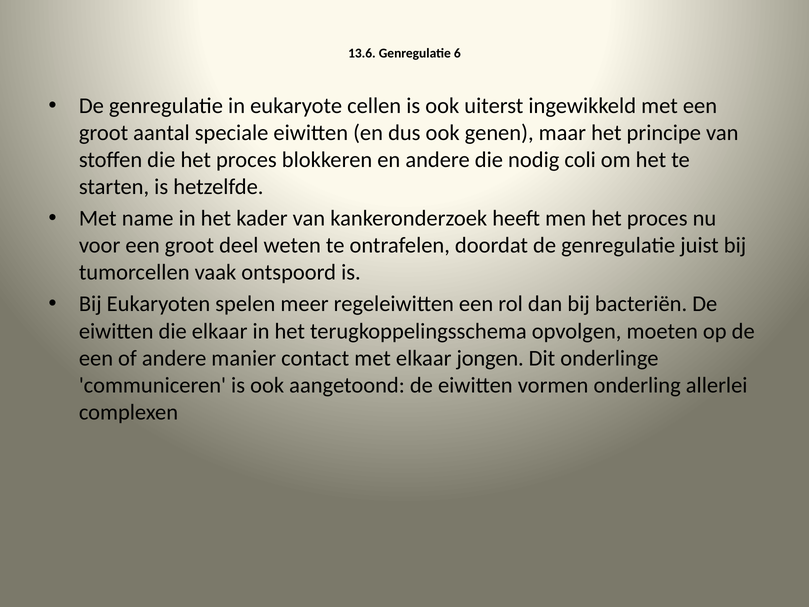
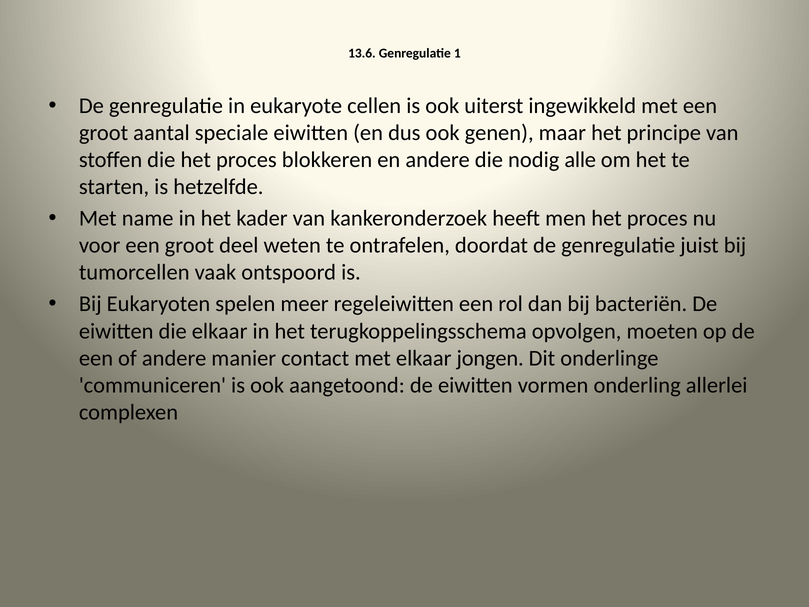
6: 6 -> 1
coli: coli -> alle
